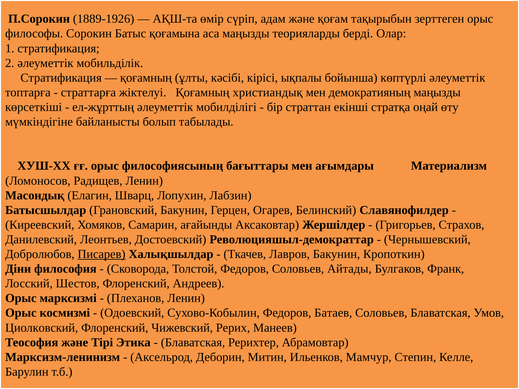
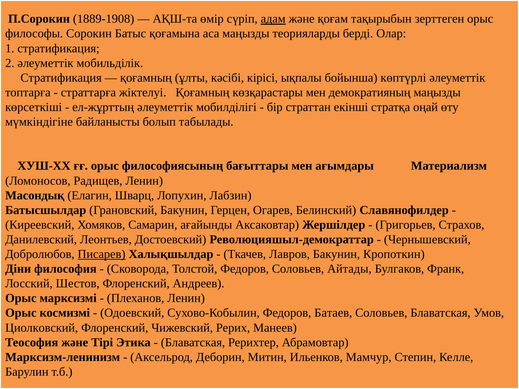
1889-1926: 1889-1926 -> 1889-1908
адам underline: none -> present
христиандық: христиандық -> көзқарастары
